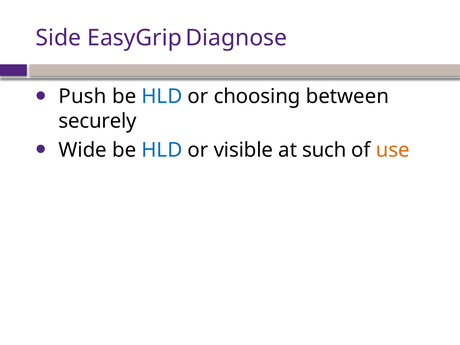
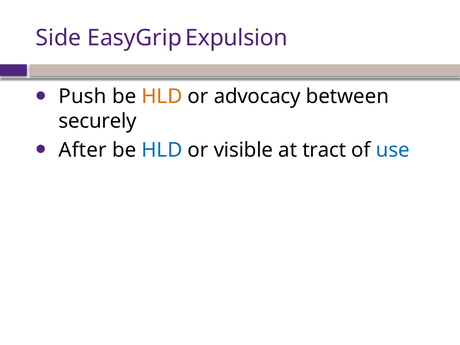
Diagnose: Diagnose -> Expulsion
HLD at (162, 96) colour: blue -> orange
choosing: choosing -> advocacy
Wide: Wide -> After
such: such -> tract
use colour: orange -> blue
